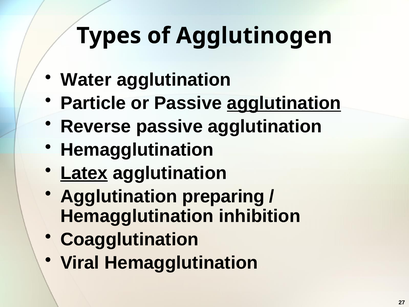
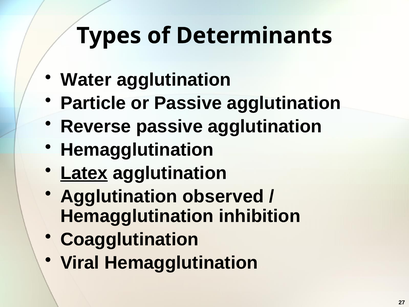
Agglutinogen: Agglutinogen -> Determinants
agglutination at (284, 103) underline: present -> none
preparing: preparing -> observed
